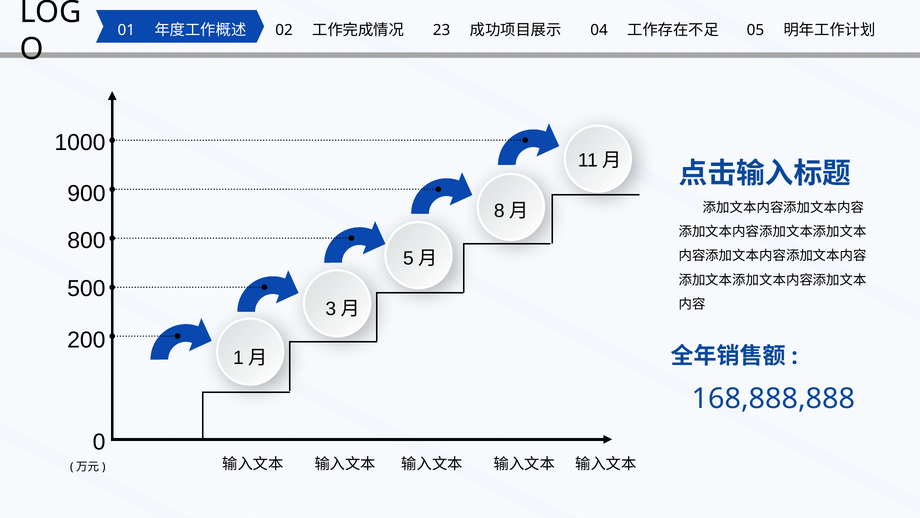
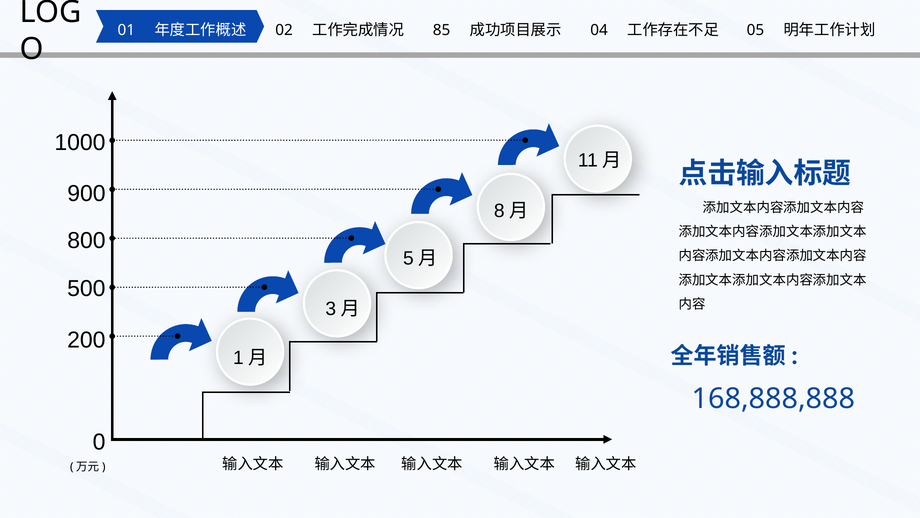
23: 23 -> 85
